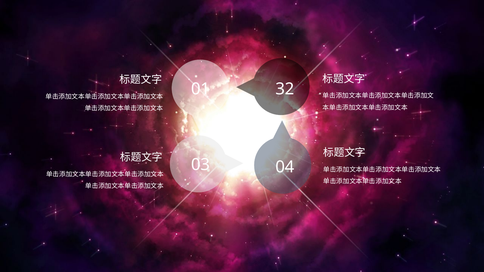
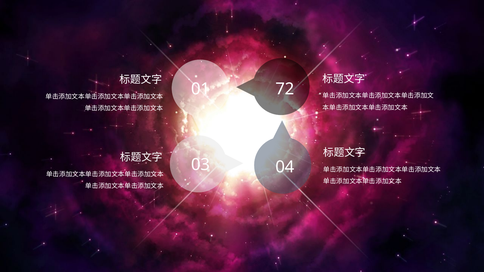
32: 32 -> 72
